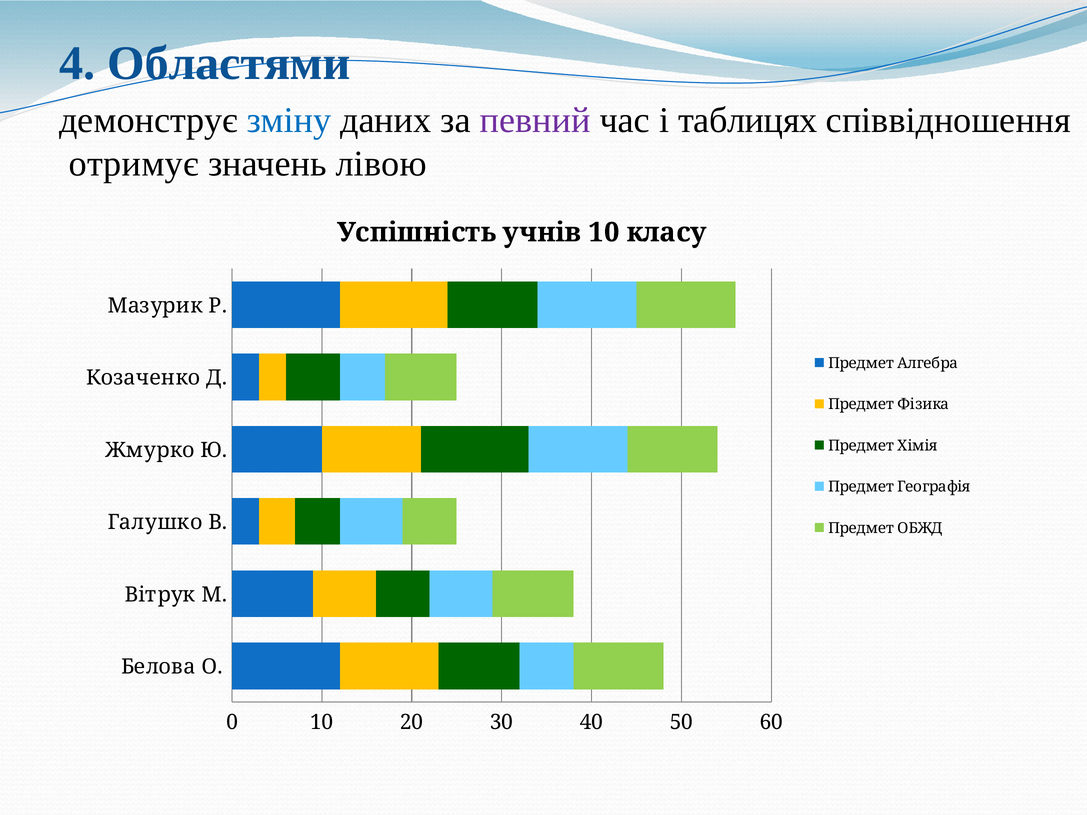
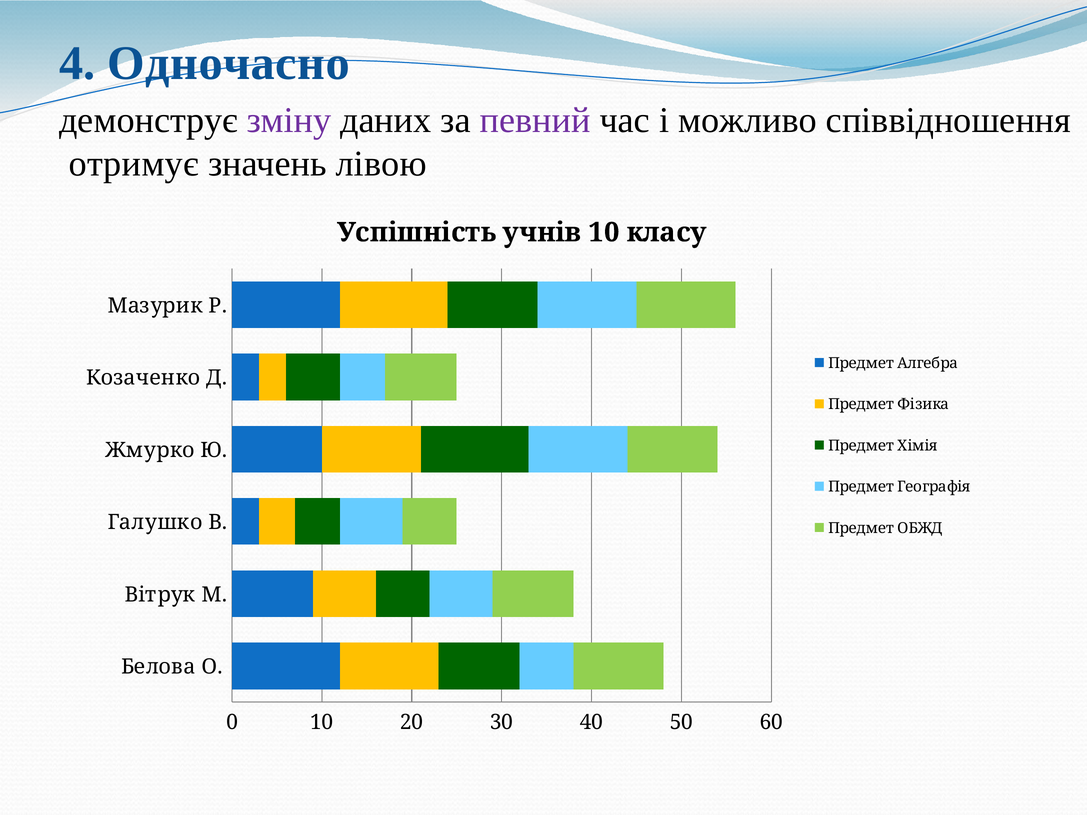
Областями: Областями -> Одночасно
зміну colour: blue -> purple
таблицях: таблицях -> можливо
